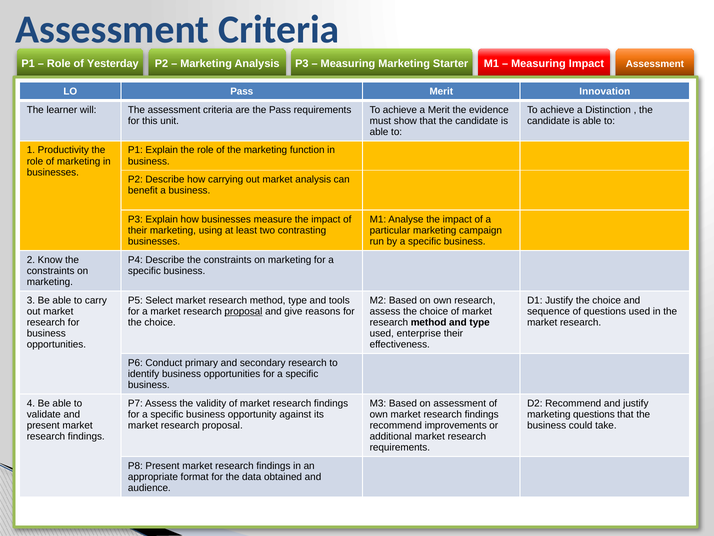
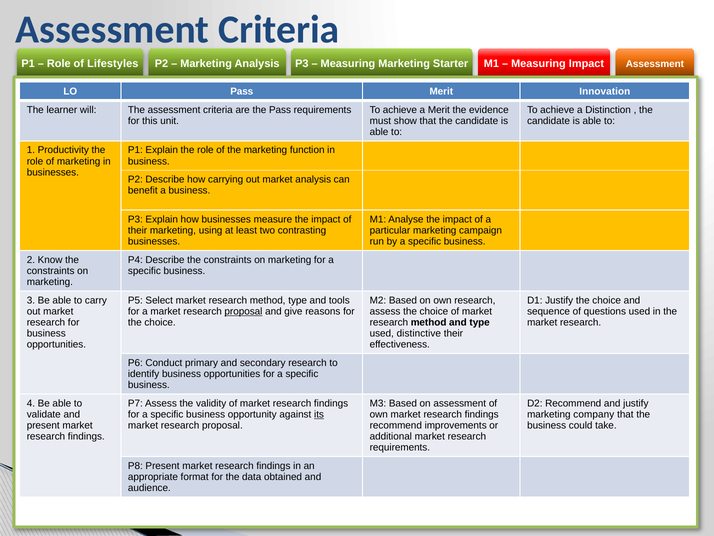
Yesterday: Yesterday -> Lifestyles
enterprise: enterprise -> distinctive
its underline: none -> present
marketing questions: questions -> company
